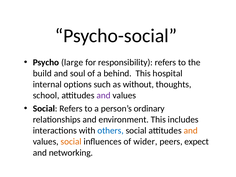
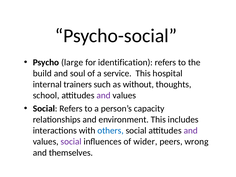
responsibility: responsibility -> identification
behind: behind -> service
options: options -> trainers
ordinary: ordinary -> capacity
and at (191, 131) colour: orange -> purple
social at (71, 142) colour: orange -> purple
expect: expect -> wrong
networking: networking -> themselves
